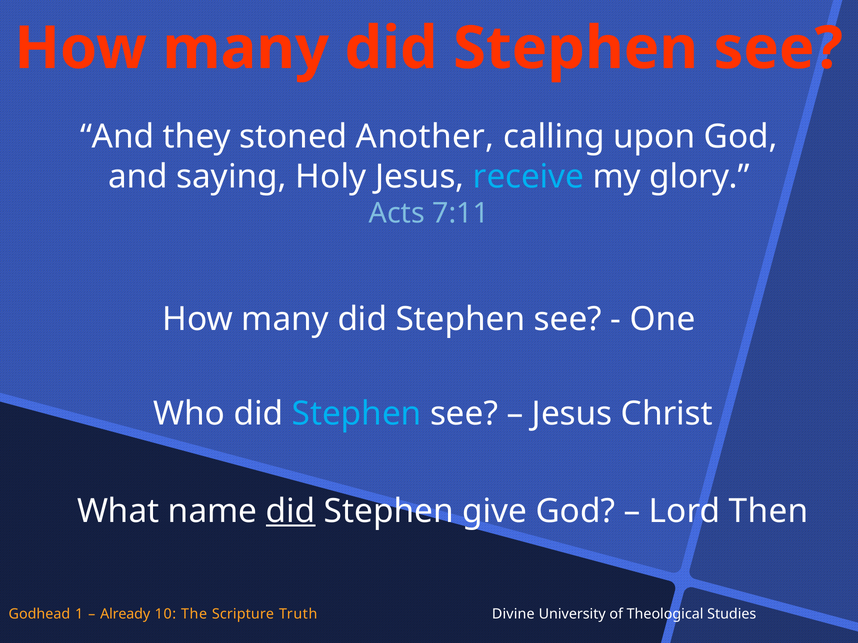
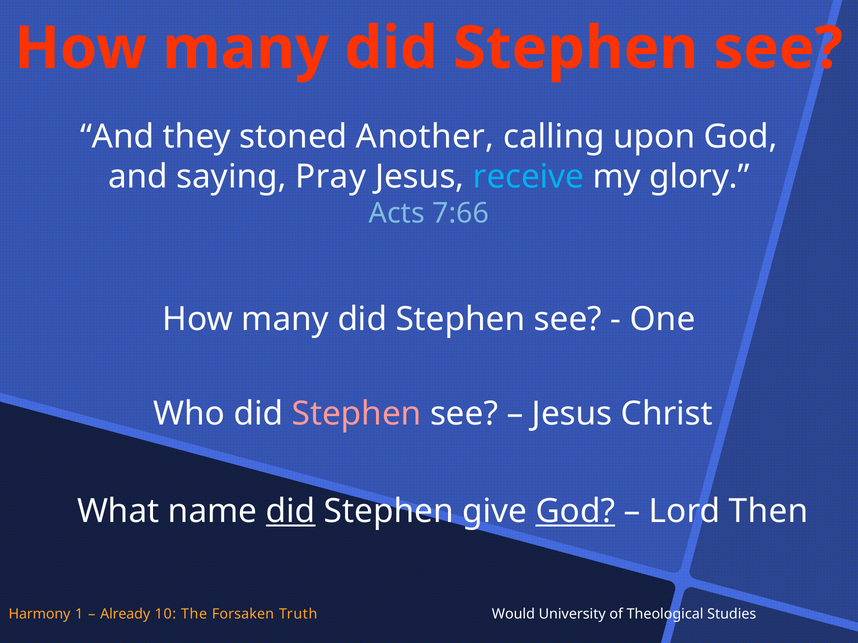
Holy: Holy -> Pray
7:11: 7:11 -> 7:66
Stephen at (357, 414) colour: light blue -> pink
God at (575, 511) underline: none -> present
Godhead: Godhead -> Harmony
Scripture: Scripture -> Forsaken
Divine: Divine -> Would
